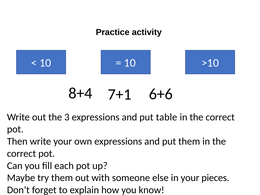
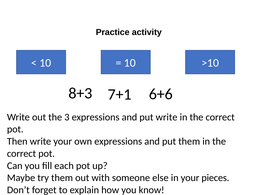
8+4: 8+4 -> 8+3
put table: table -> write
